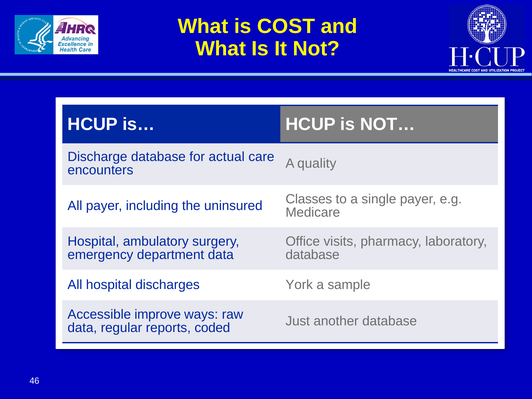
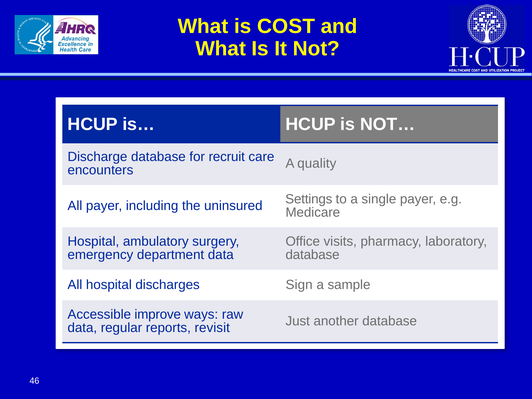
actual: actual -> recruit
Classes: Classes -> Settings
York: York -> Sign
coded: coded -> revisit
